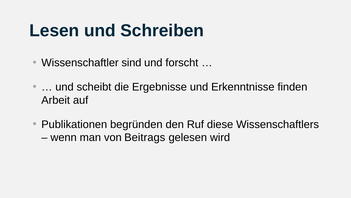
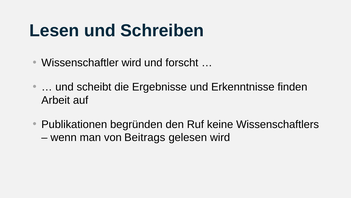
Wissenschaftler sind: sind -> wird
diese: diese -> keine
